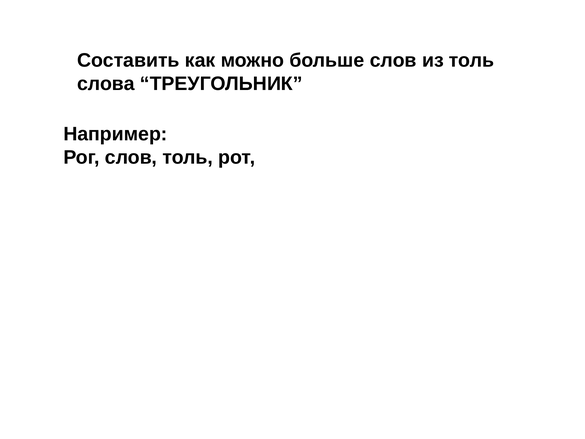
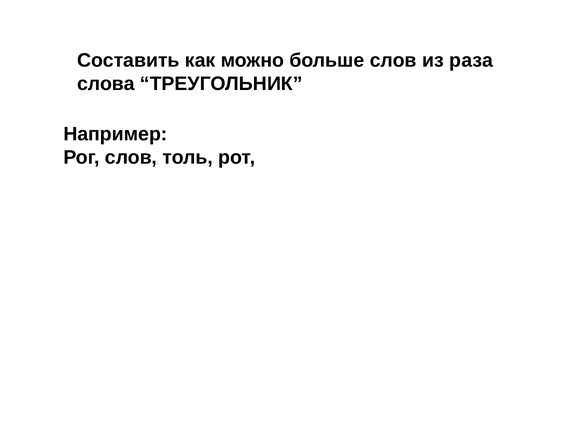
из толь: толь -> раза
